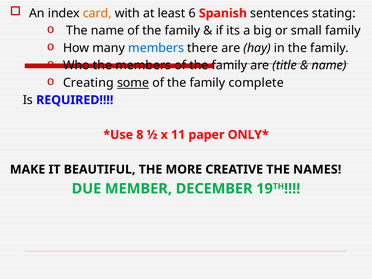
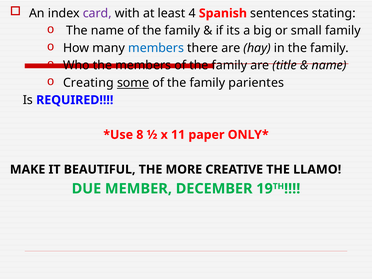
card colour: orange -> purple
6: 6 -> 4
complete: complete -> parientes
NAMES: NAMES -> LLAMO
